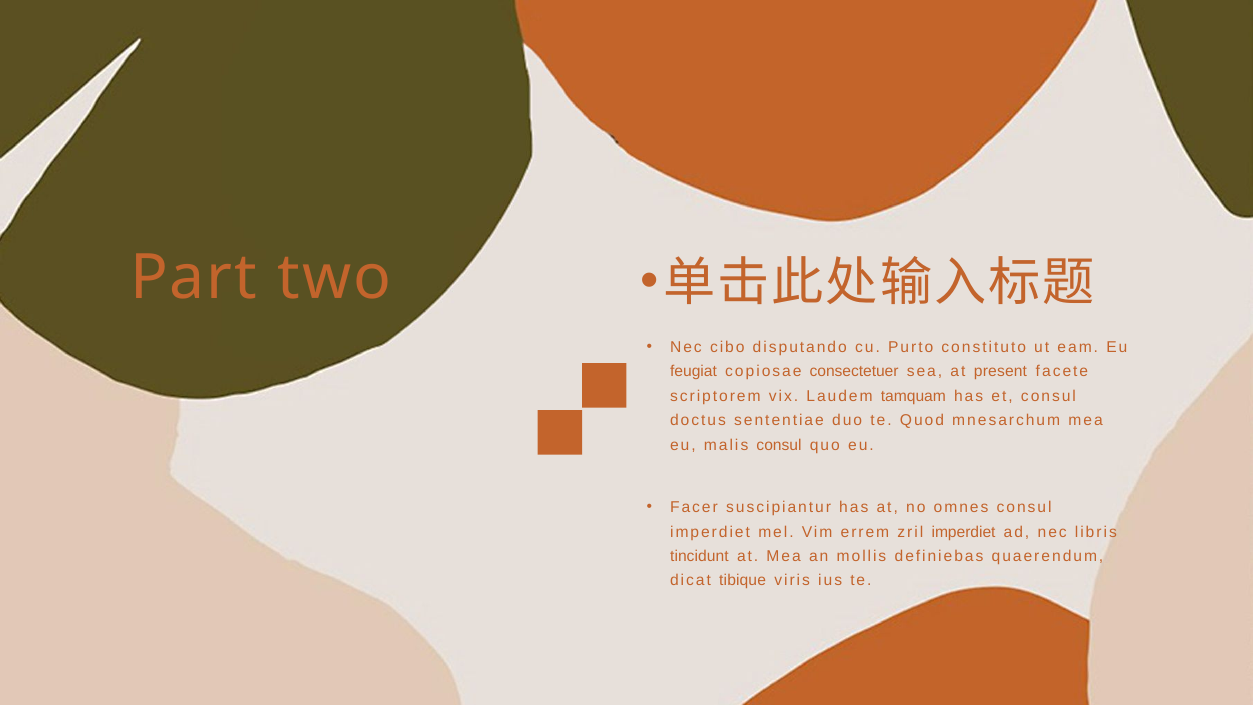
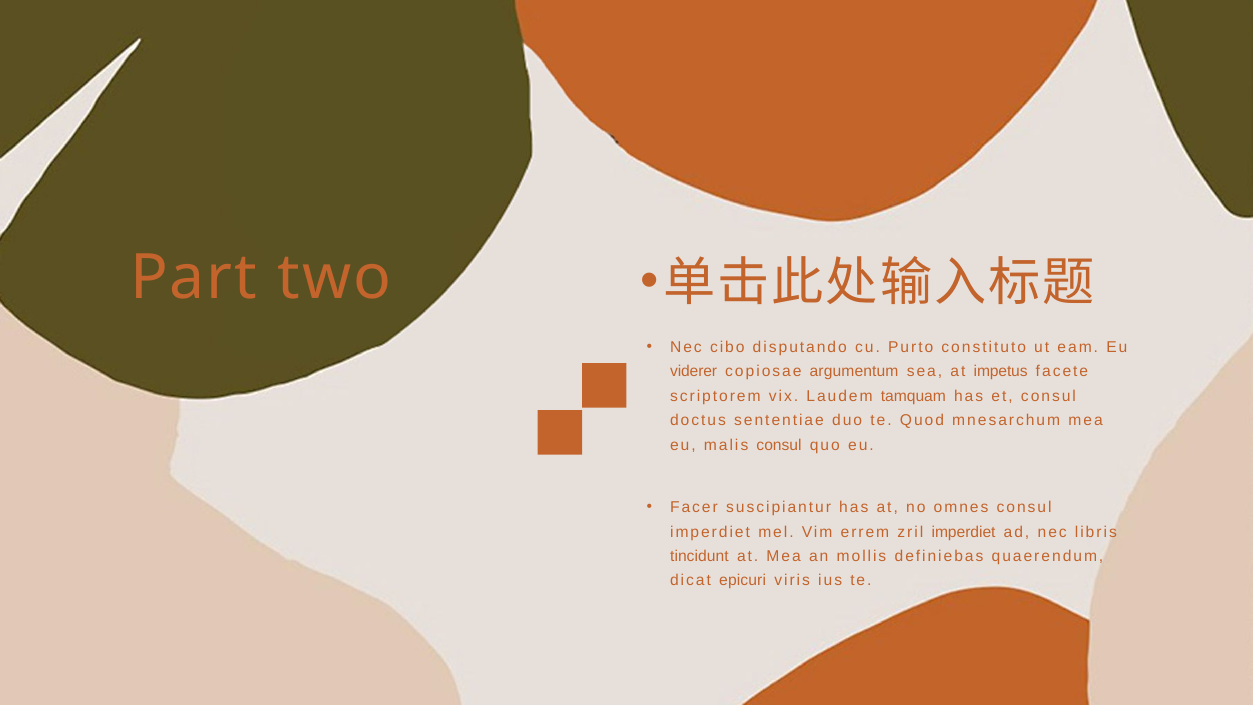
feugiat: feugiat -> viderer
consectetuer: consectetuer -> argumentum
present: present -> impetus
tibique: tibique -> epicuri
